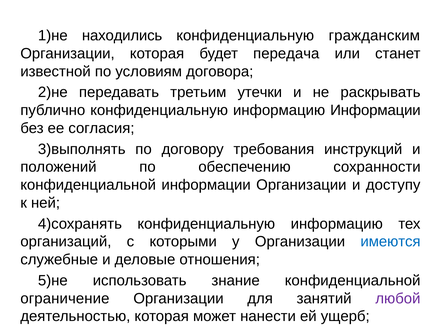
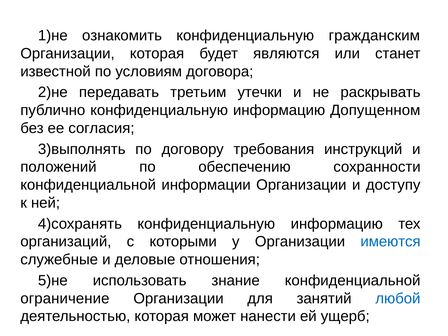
находились: находились -> ознакомить
передача: передача -> являются
информацию Информации: Информации -> Допущенном
любой colour: purple -> blue
